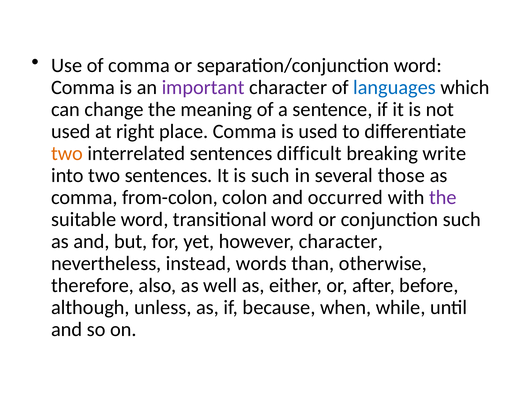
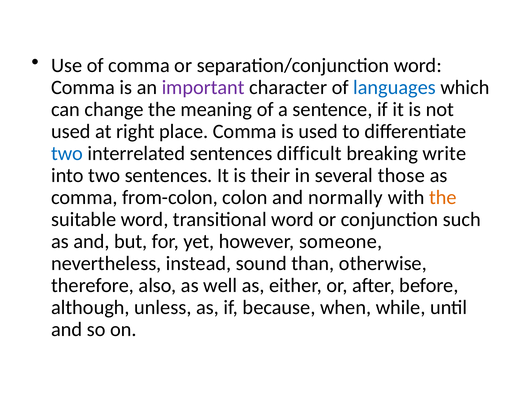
two at (67, 153) colour: orange -> blue
is such: such -> their
occurred: occurred -> normally
the at (443, 197) colour: purple -> orange
however character: character -> someone
words: words -> sound
